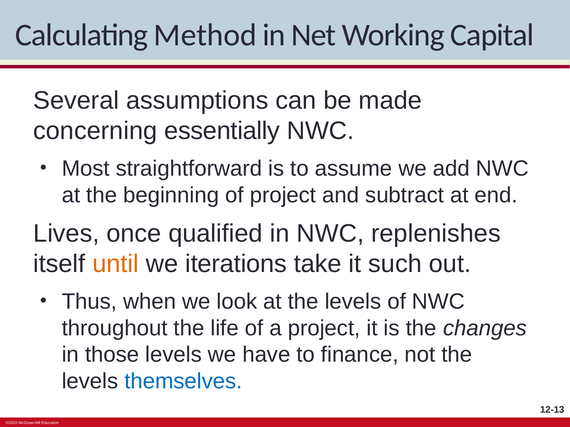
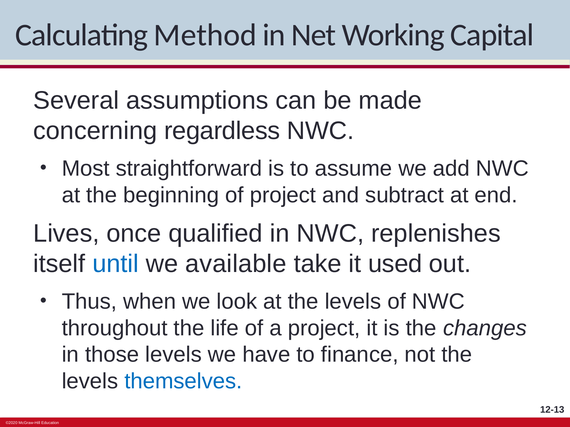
essentially: essentially -> regardless
until colour: orange -> blue
iterations: iterations -> available
such: such -> used
